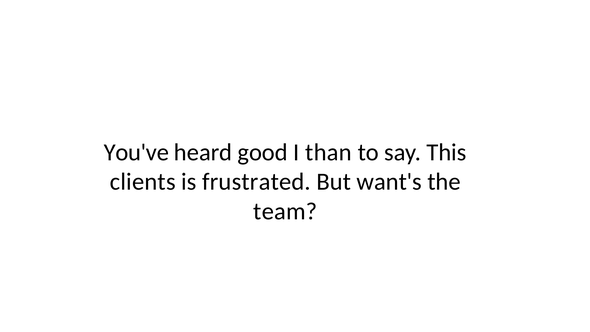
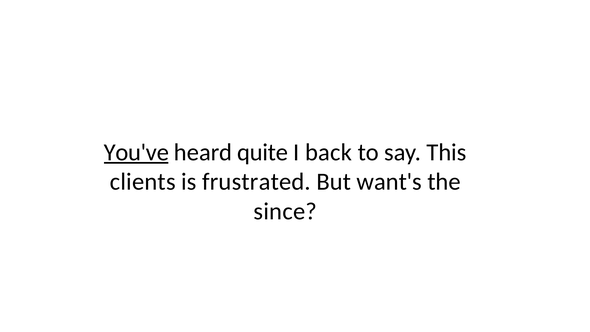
You've underline: none -> present
good: good -> quite
than: than -> back
team: team -> since
